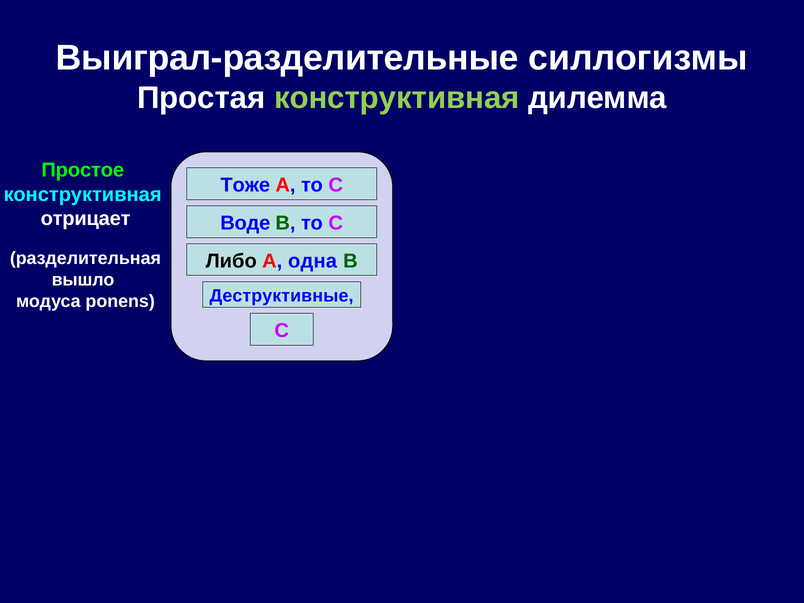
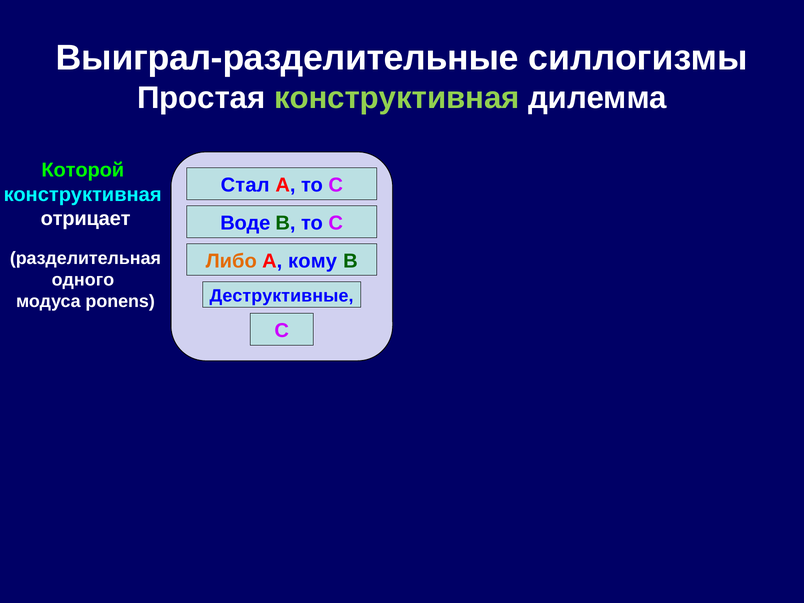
Простое: Простое -> Которой
Тоже: Тоже -> Стал
Либо colour: black -> orange
одна: одна -> кому
вышло: вышло -> одного
